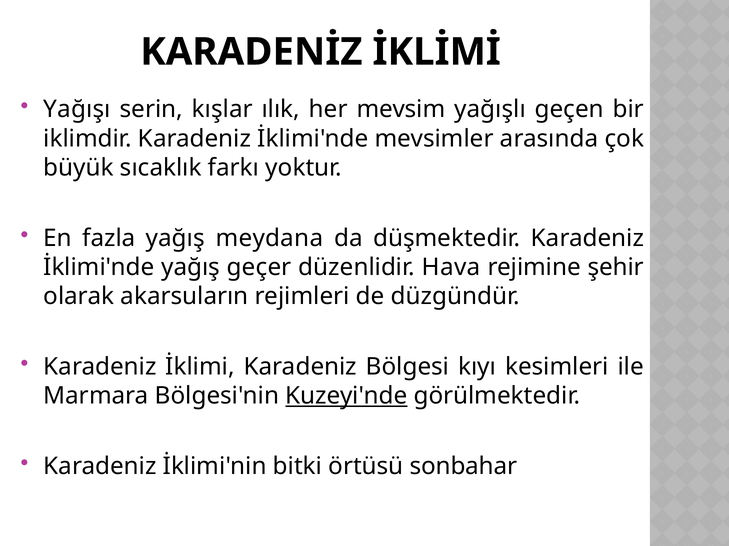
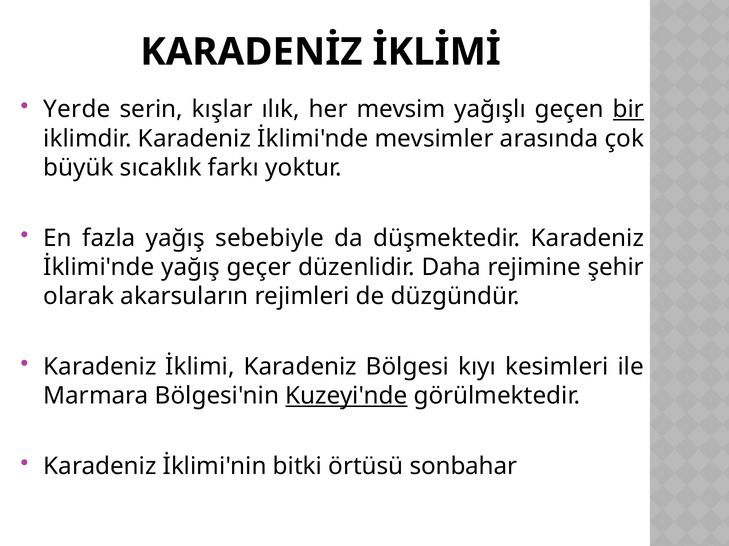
Yağışı: Yağışı -> Yerde
bir underline: none -> present
meydana: meydana -> sebebiyle
Hava: Hava -> Daha
